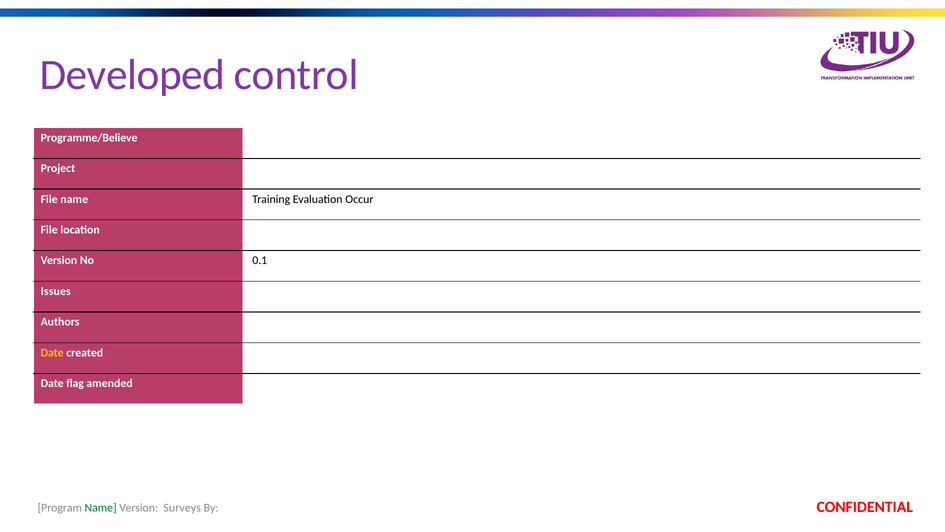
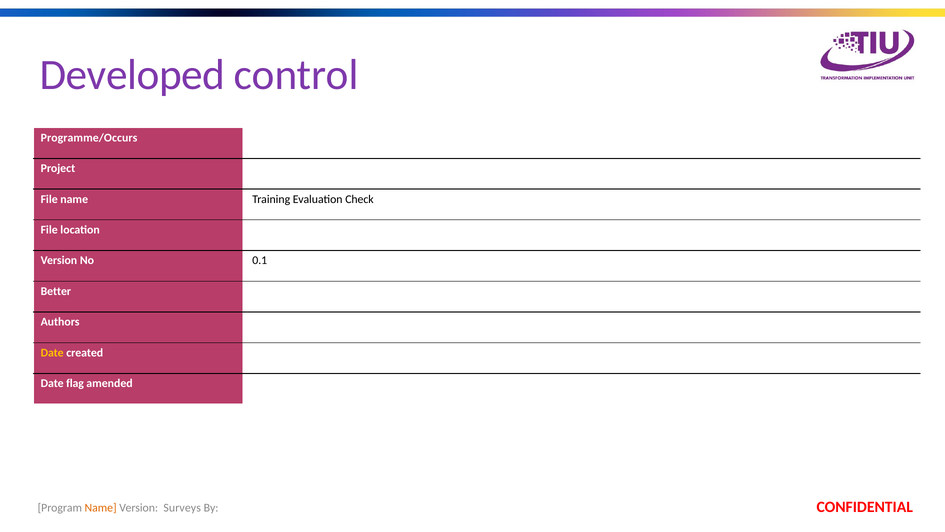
Programme/Believe: Programme/Believe -> Programme/Occurs
Occur: Occur -> Check
Issues: Issues -> Better
Name at (101, 508) colour: green -> orange
